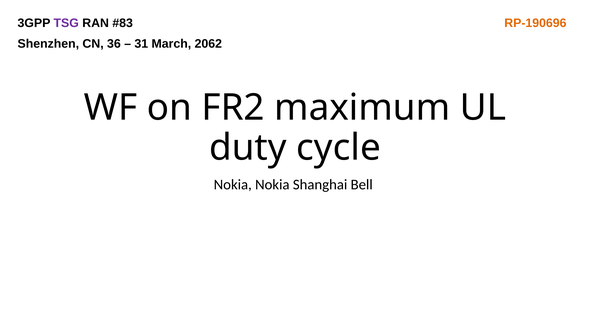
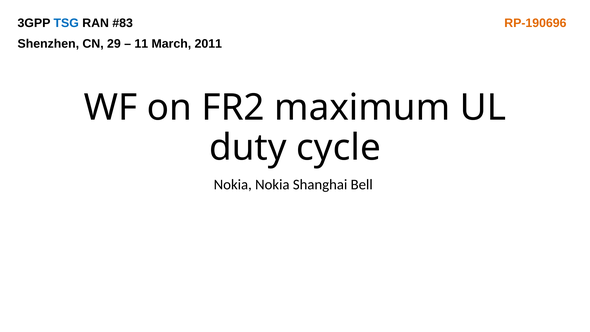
TSG colour: purple -> blue
36: 36 -> 29
31: 31 -> 11
2062: 2062 -> 2011
